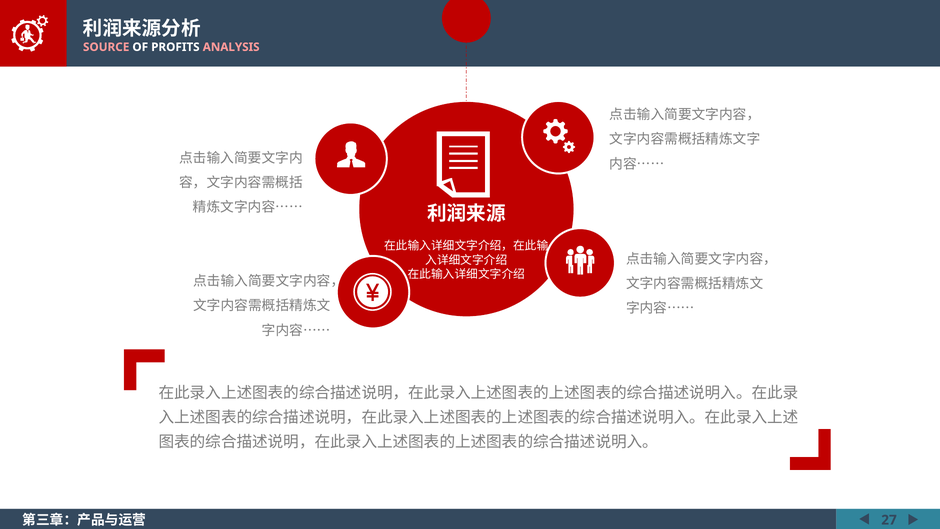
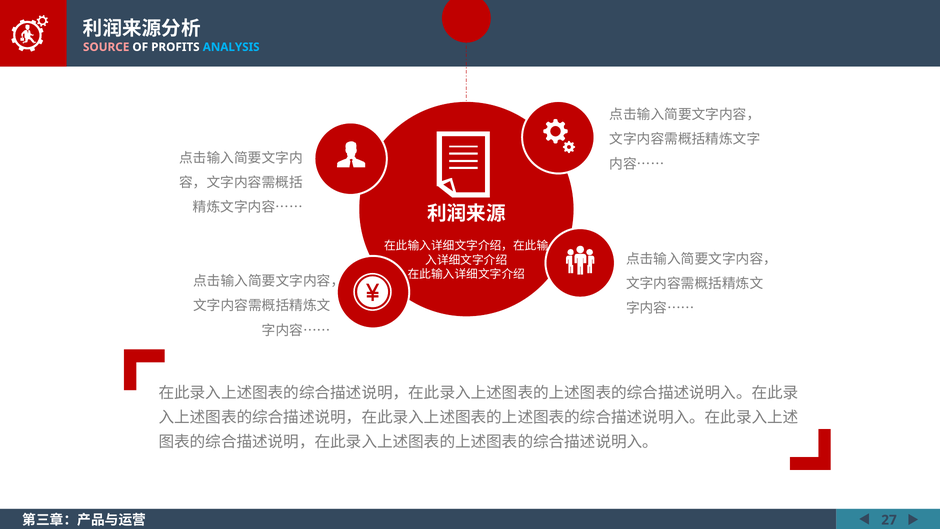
ANALYSIS colour: pink -> light blue
